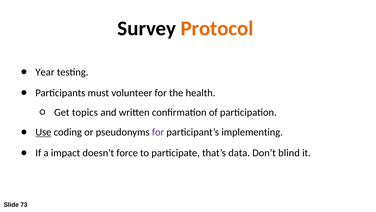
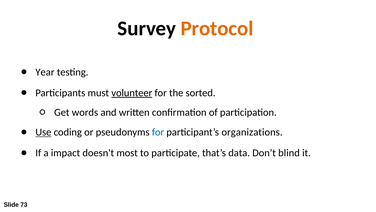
volunteer underline: none -> present
health: health -> sorted
topics: topics -> words
for at (158, 132) colour: purple -> blue
implementing: implementing -> organizations
force: force -> most
